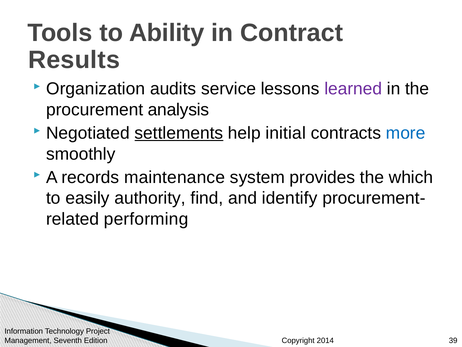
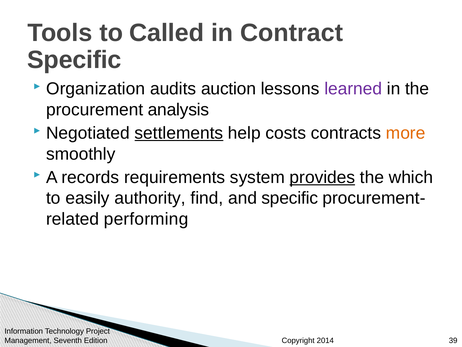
Ability: Ability -> Called
Results at (74, 60): Results -> Specific
service: service -> auction
initial: initial -> costs
more colour: blue -> orange
maintenance: maintenance -> requirements
provides underline: none -> present
and identify: identify -> specific
